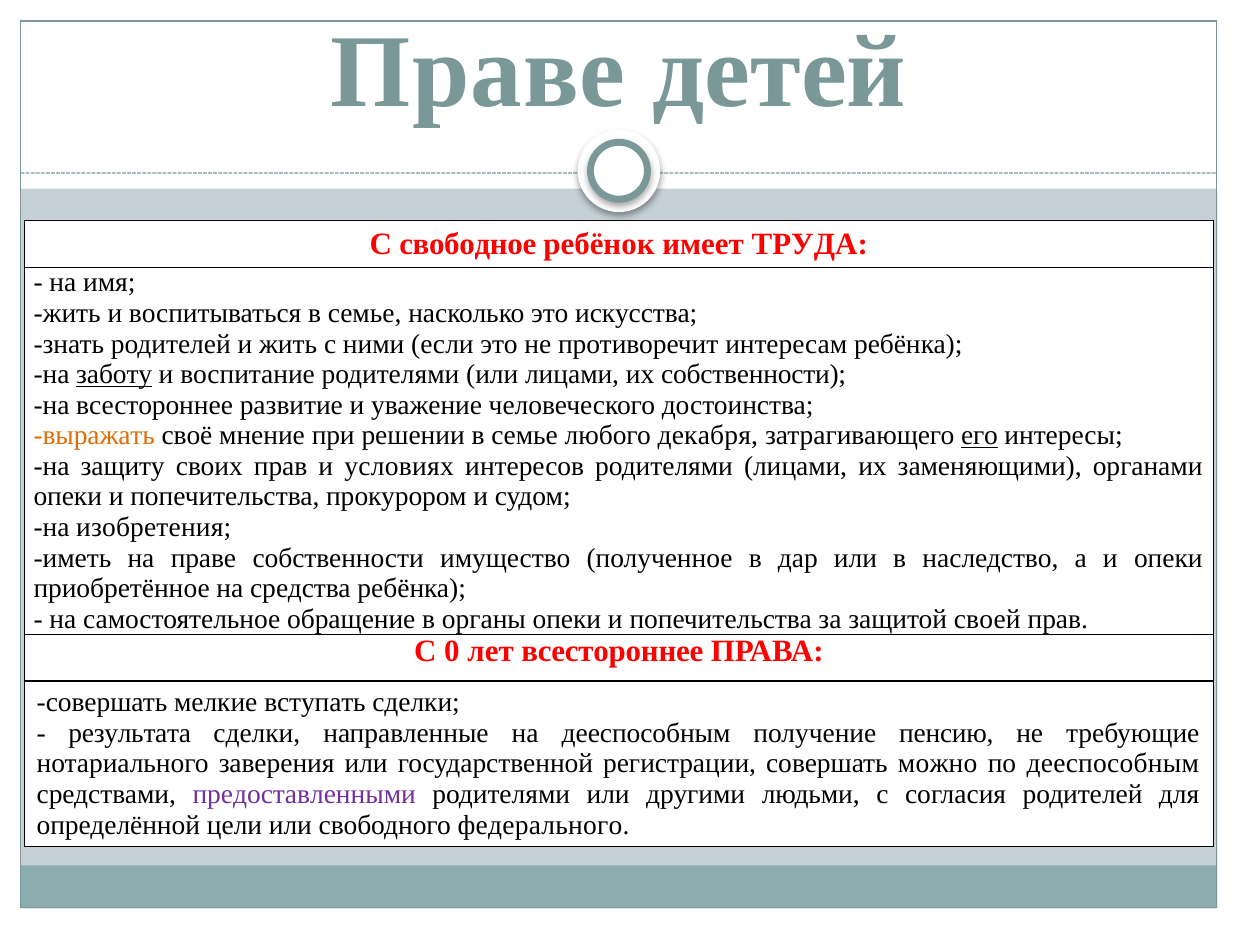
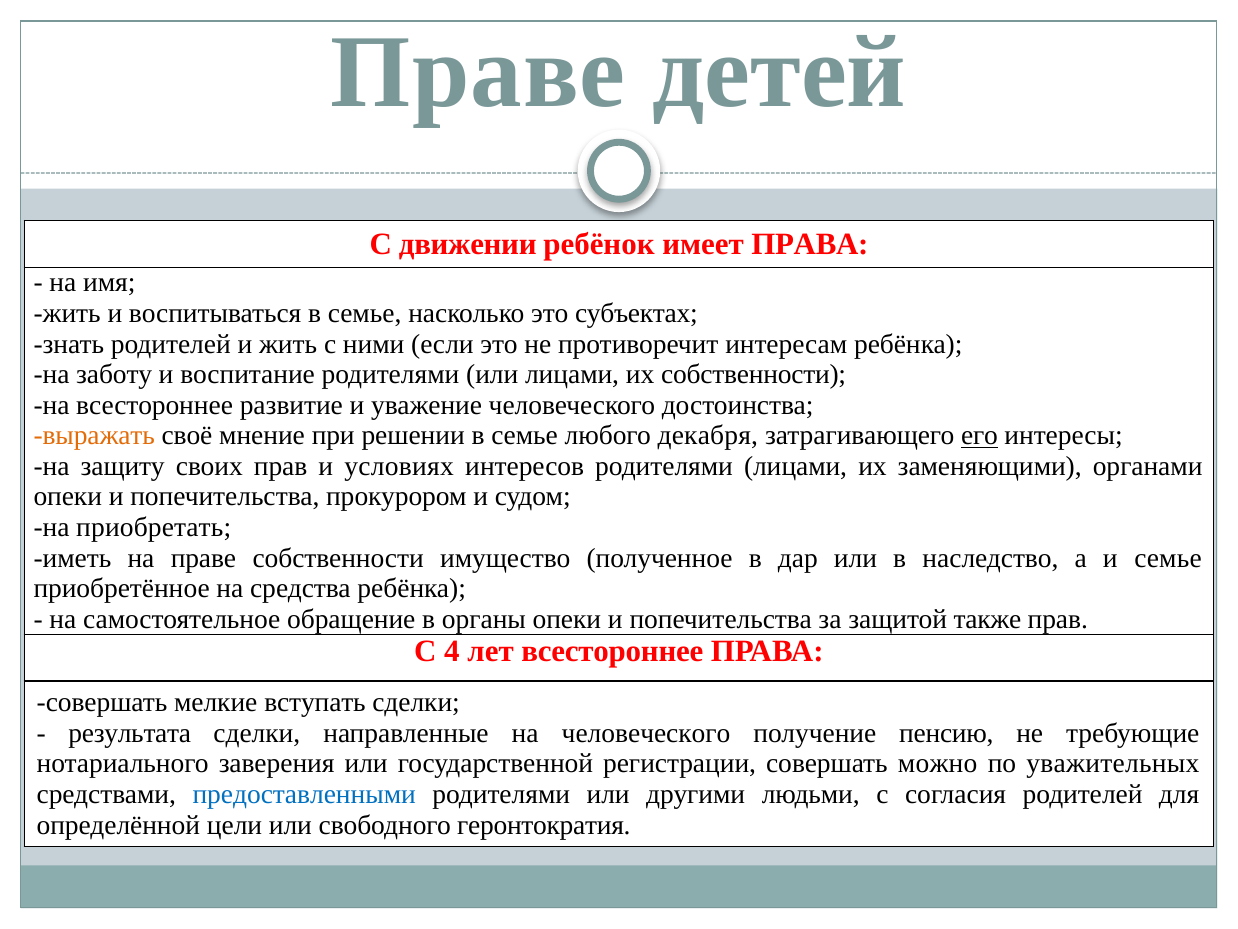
свободное: свободное -> движении
имеет ТРУДА: ТРУДА -> ПРАВА
искусства: искусства -> субъектах
заботу underline: present -> none
изобретения: изобретения -> приобретать
и опеки: опеки -> семье
своей: своей -> также
0: 0 -> 4
на дееспособным: дееспособным -> человеческого
по дееспособным: дееспособным -> уважительных
предоставленными colour: purple -> blue
федерального: федерального -> геронтократия
